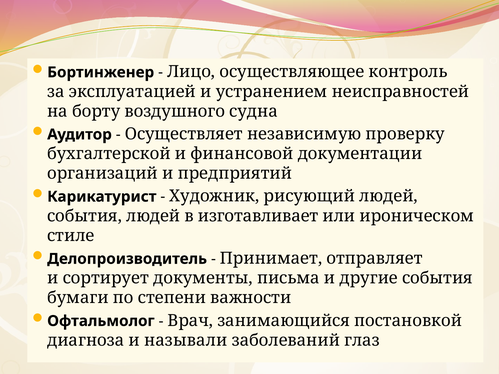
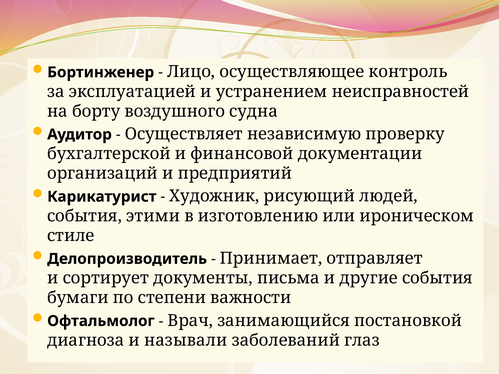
события людей: людей -> этими
изготавливает: изготавливает -> изготовлению
